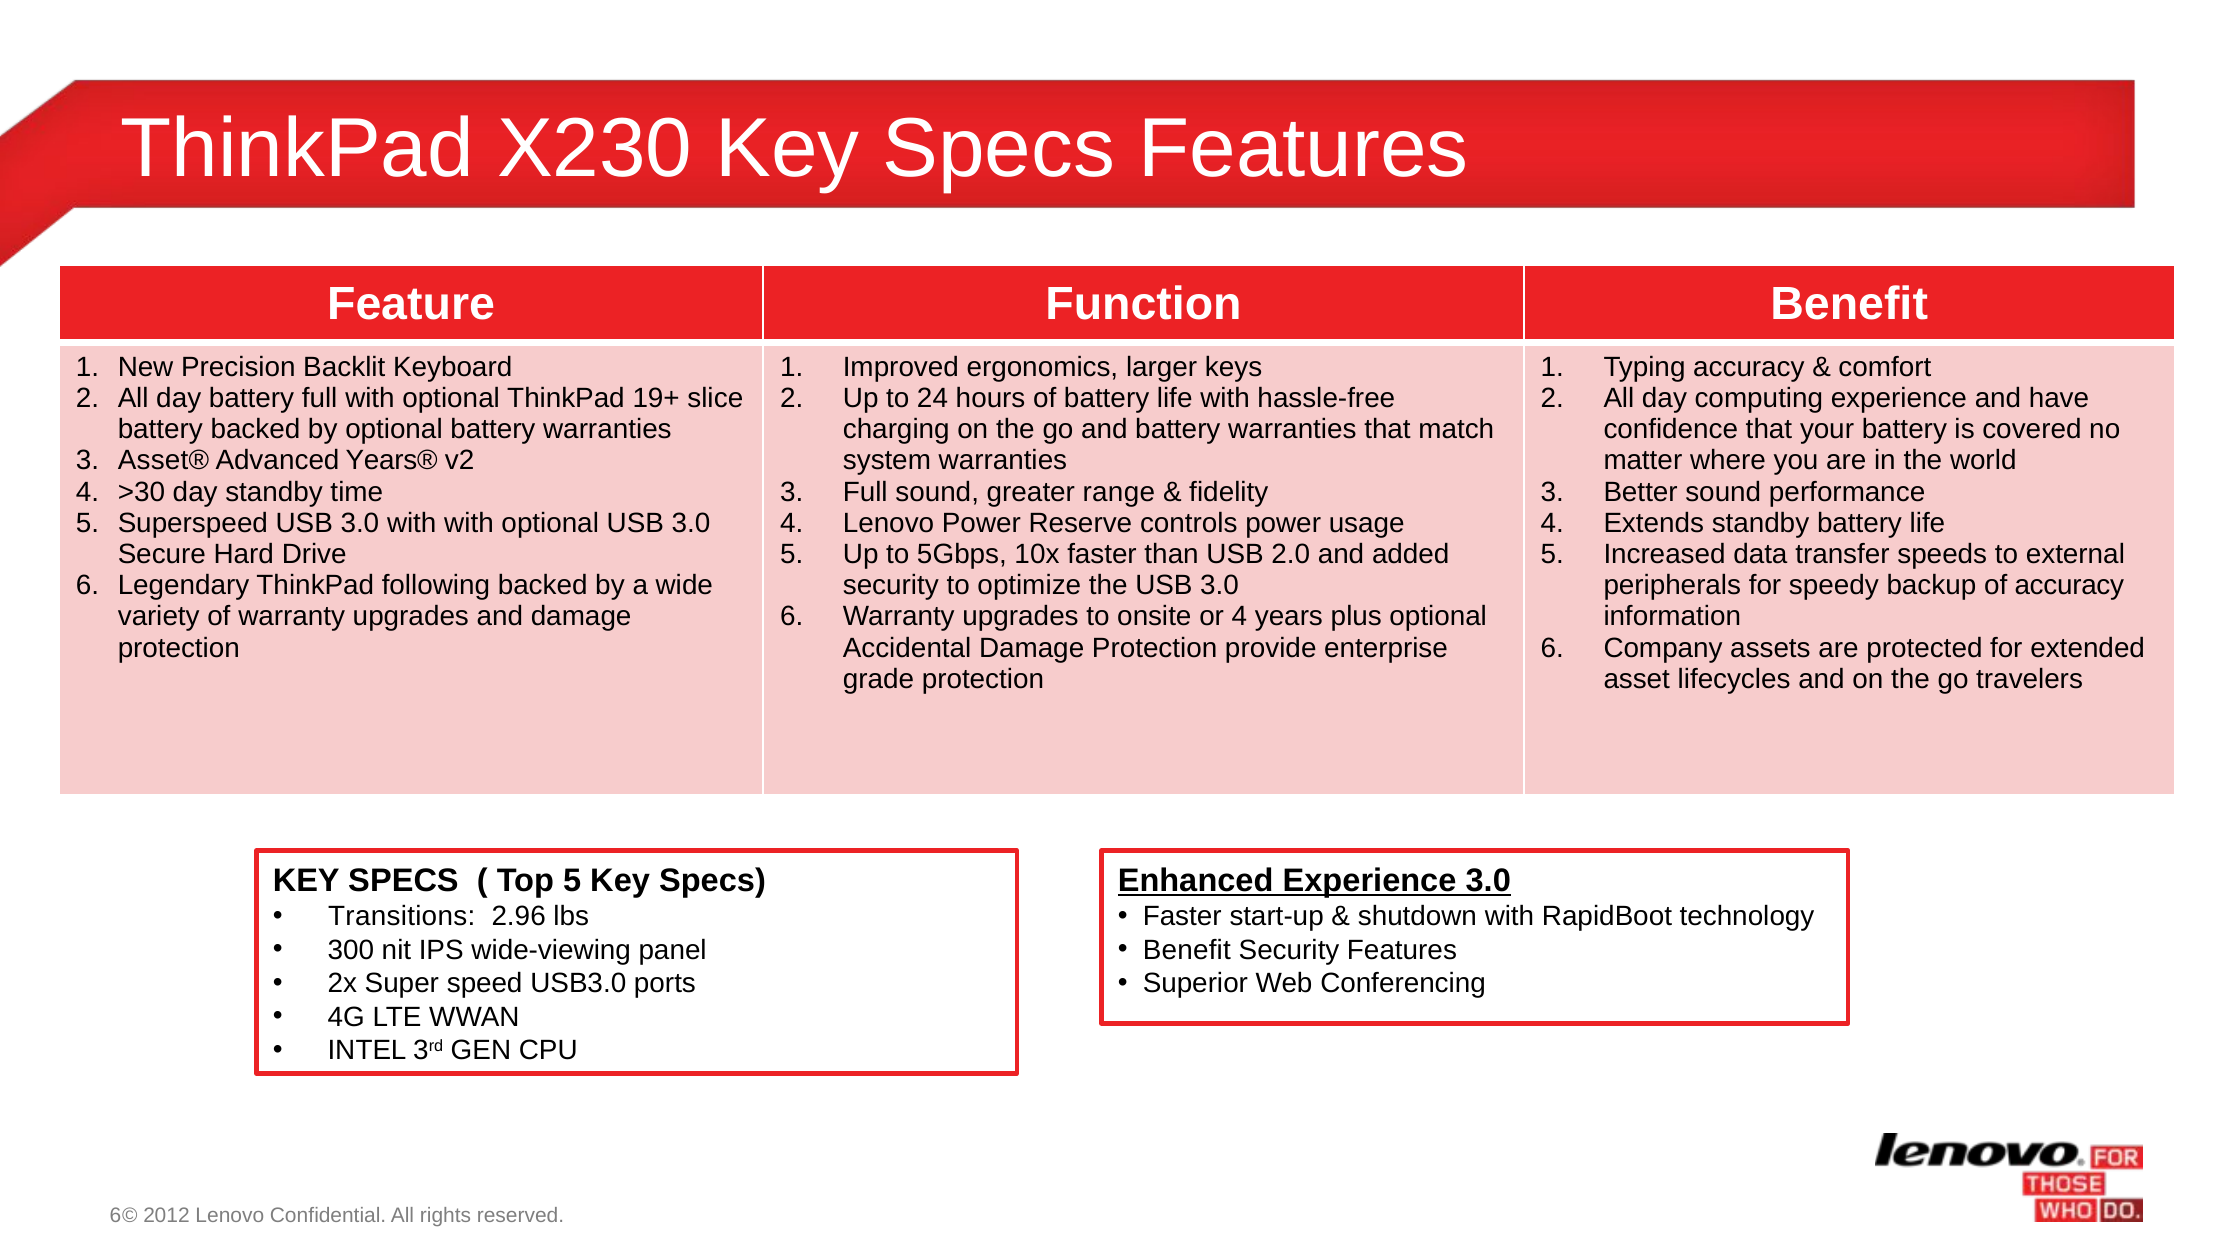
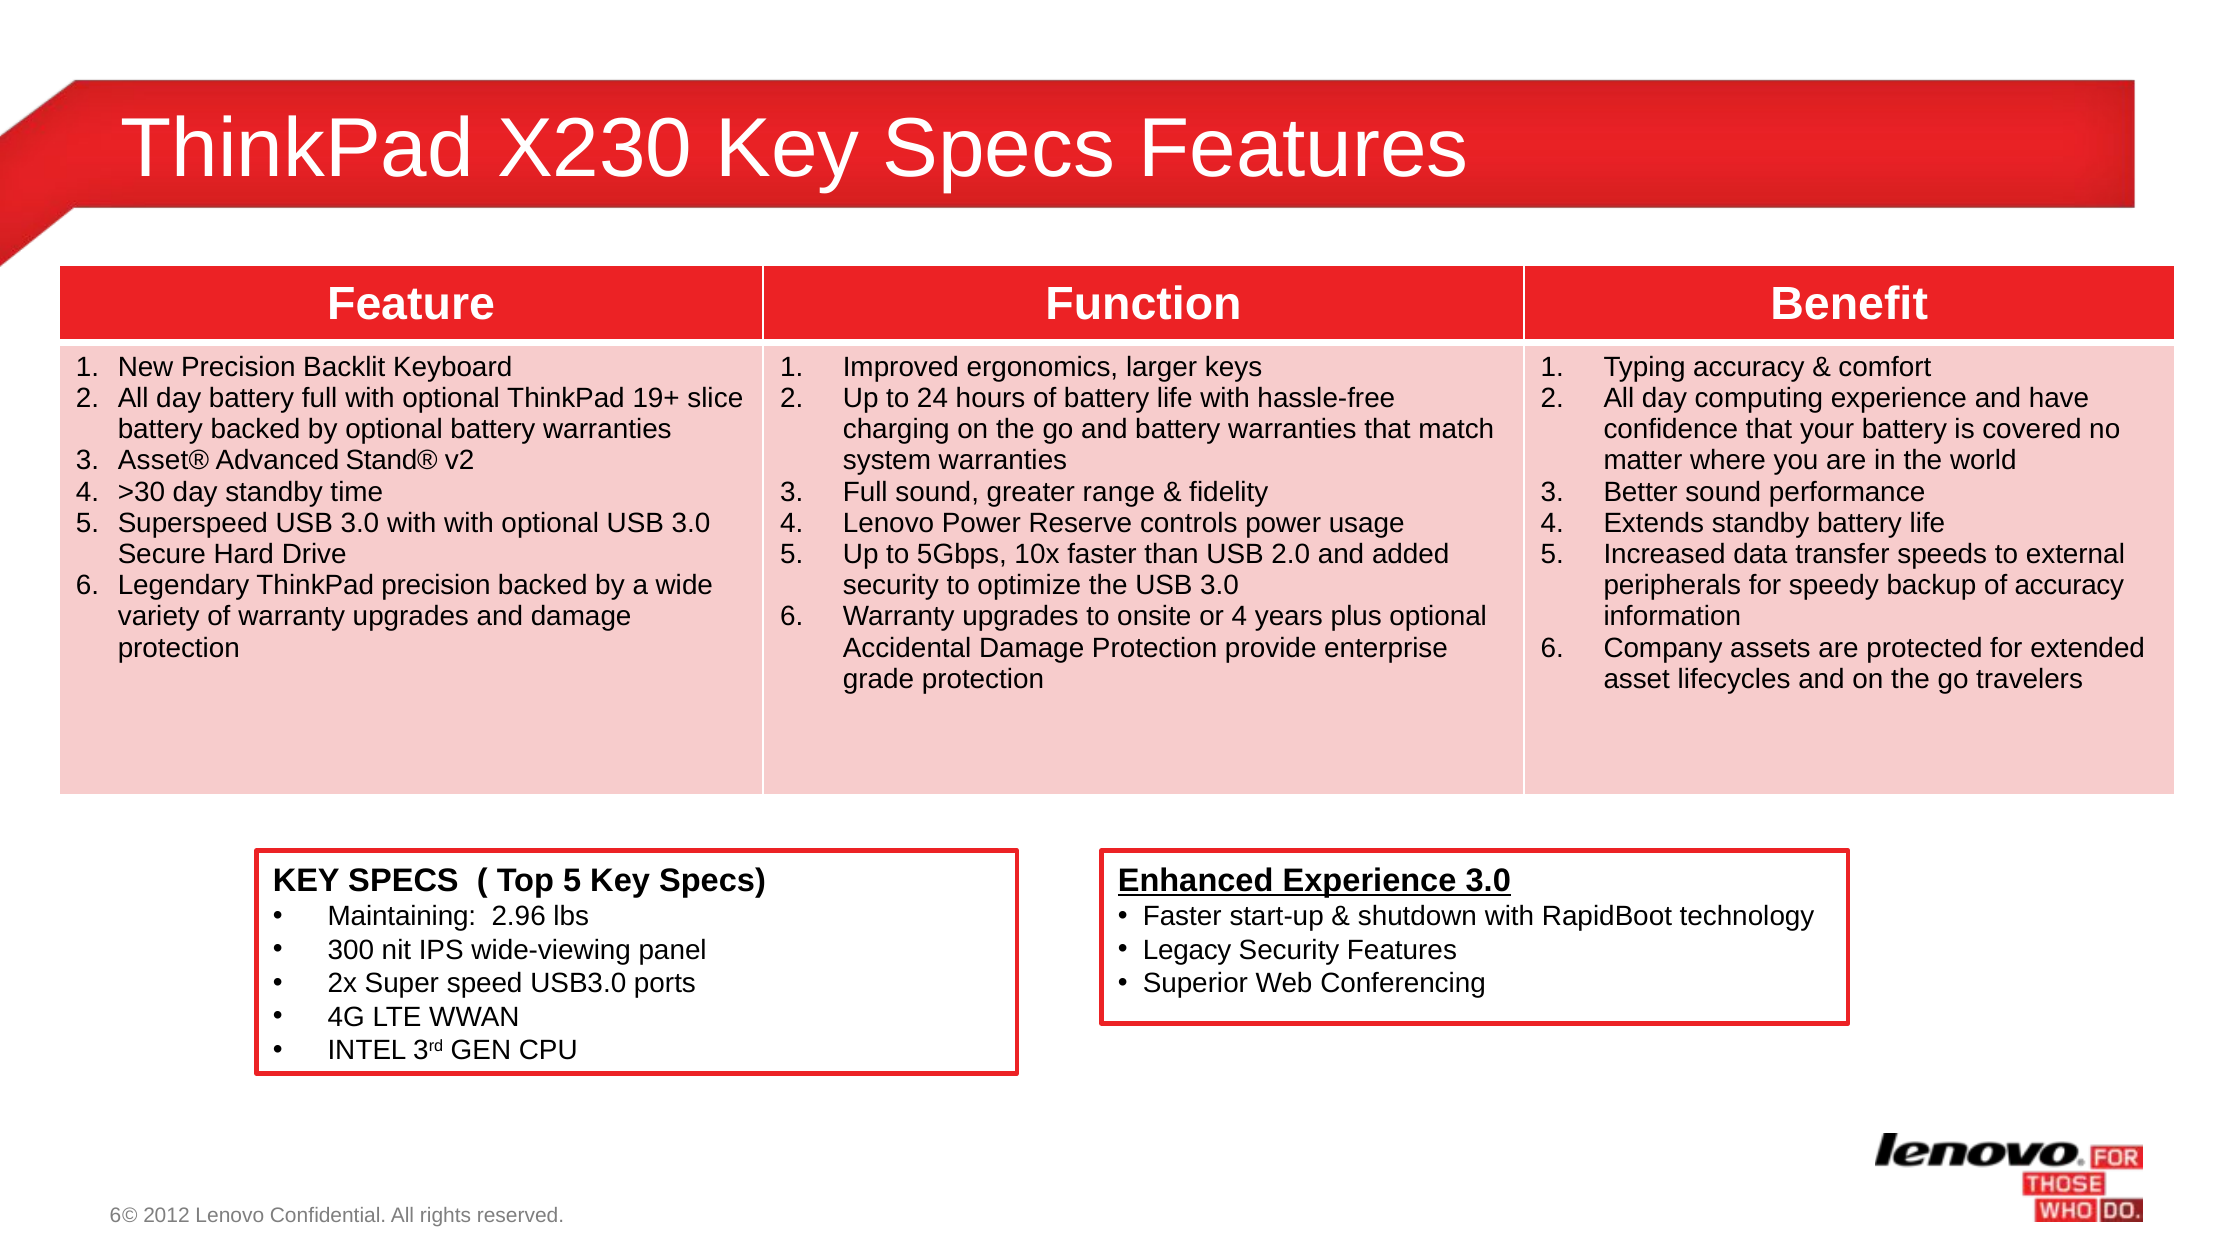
Years®: Years® -> Stand®
ThinkPad following: following -> precision
Transitions: Transitions -> Maintaining
Benefit at (1187, 950): Benefit -> Legacy
